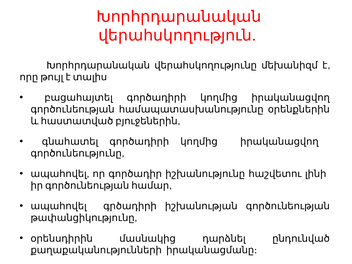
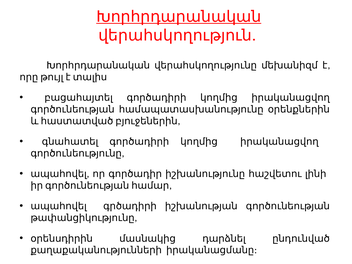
Խորհրդարանական at (179, 17) underline: none -> present
